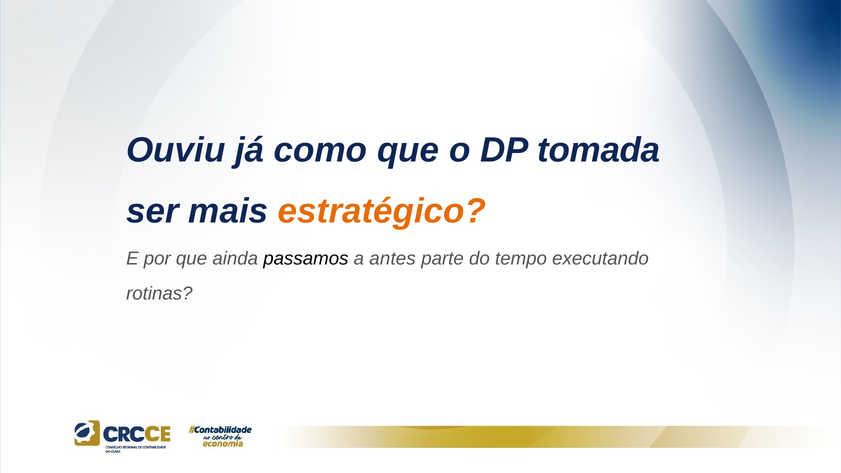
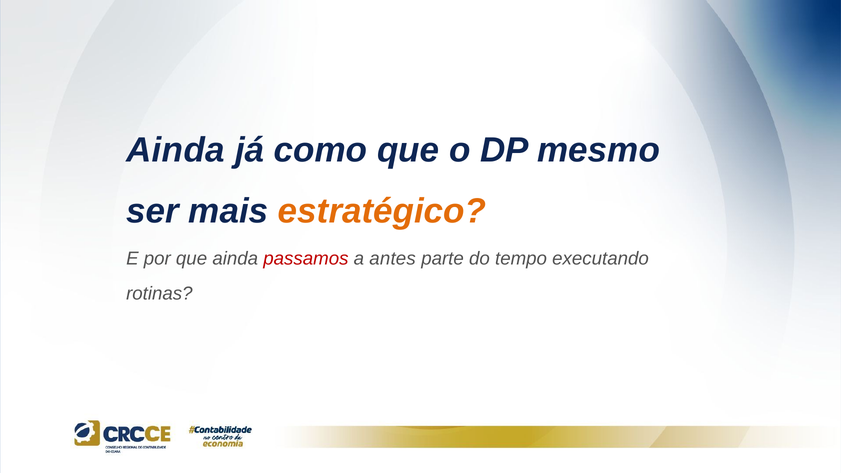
Ouviu at (176, 150): Ouviu -> Ainda
tomada: tomada -> mesmo
passamos colour: black -> red
